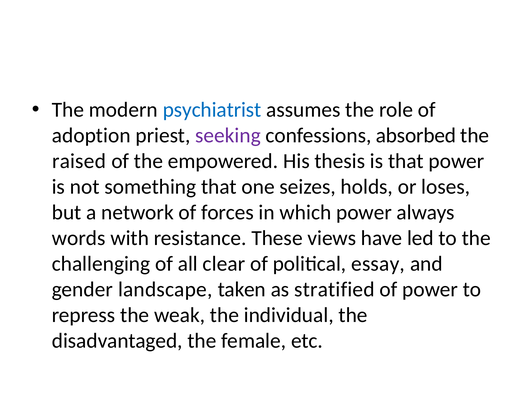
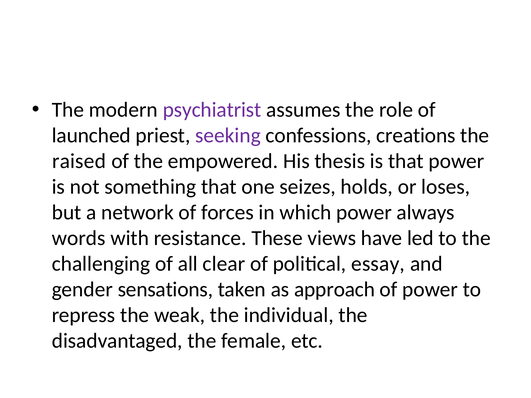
psychiatrist colour: blue -> purple
adoption: adoption -> launched
absorbed: absorbed -> creations
landscape: landscape -> sensations
stratified: stratified -> approach
